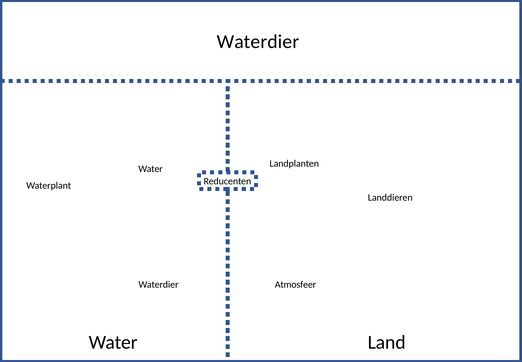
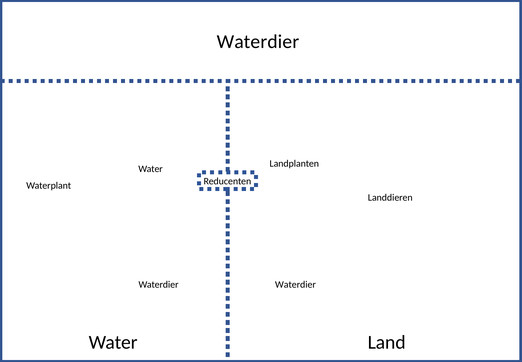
Atmosfeer at (296, 284): Atmosfeer -> Waterdier
